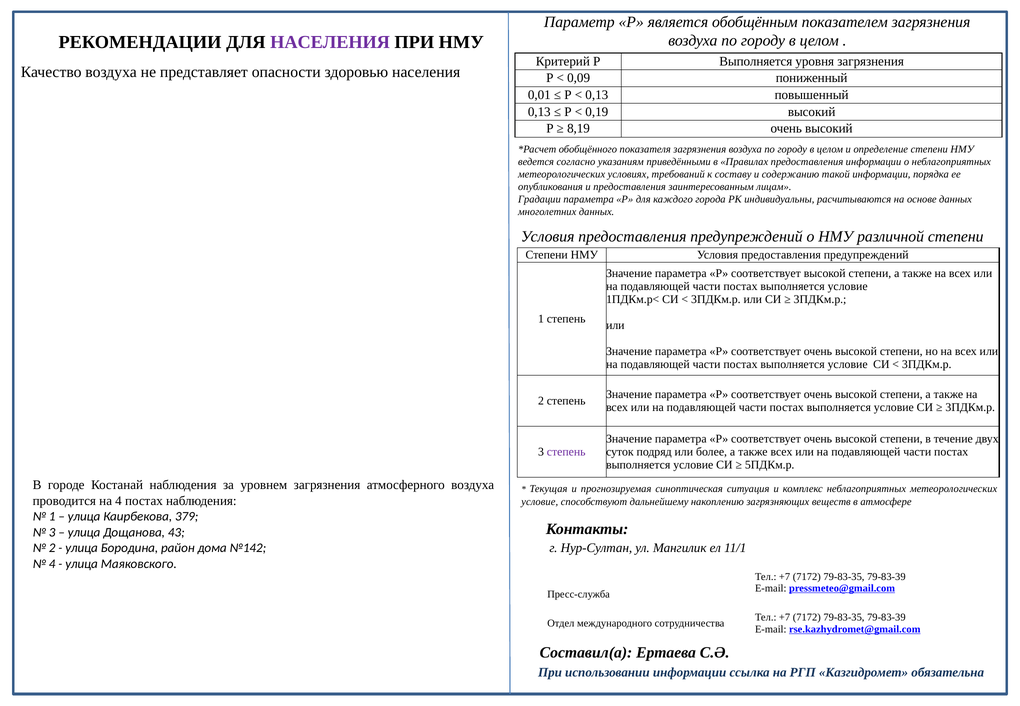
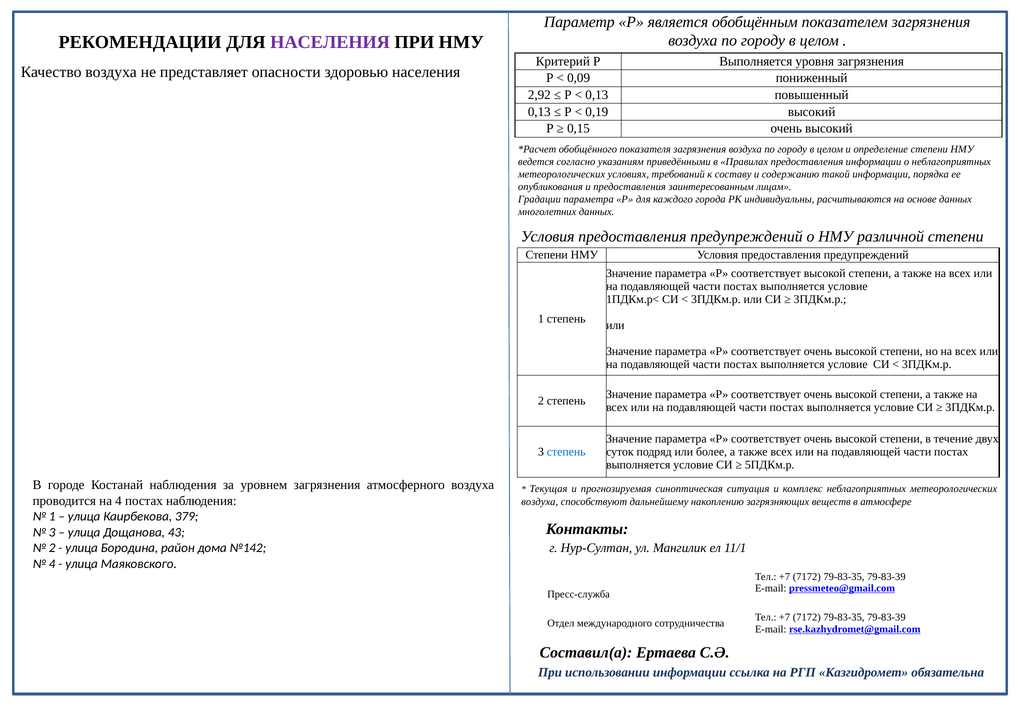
0,01: 0,01 -> 2,92
8,19: 8,19 -> 0,15
степень at (566, 452) colour: purple -> blue
условие at (540, 502): условие -> воздуха
